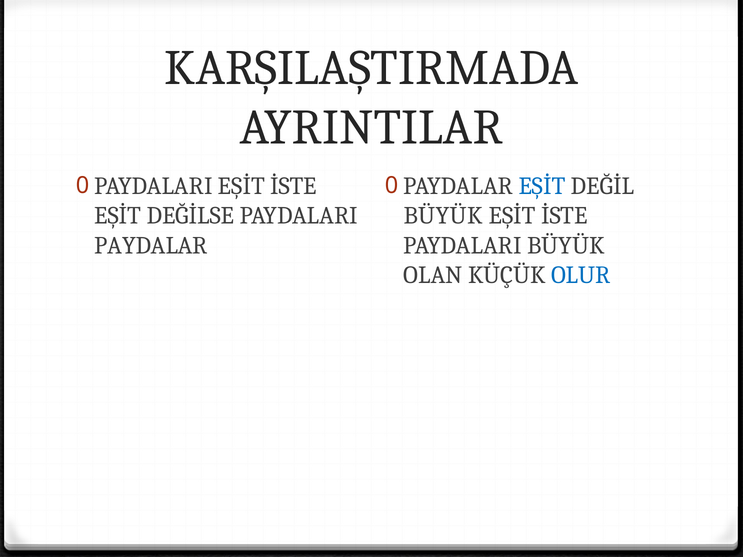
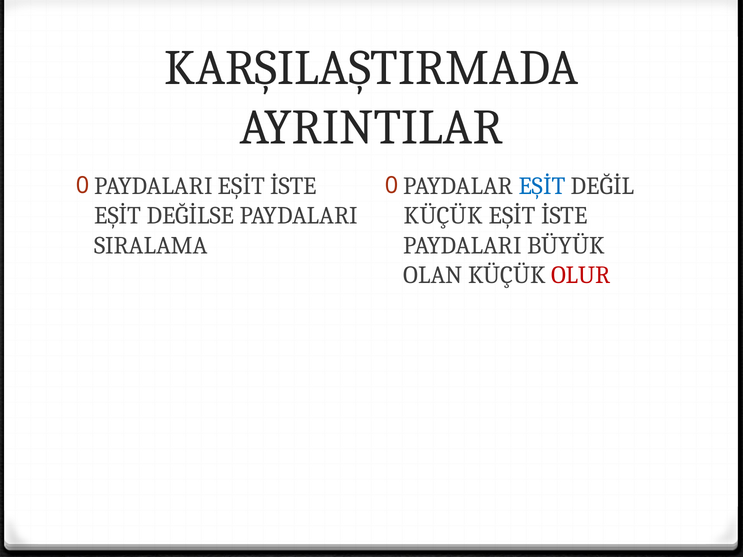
BÜYÜK at (443, 216): BÜYÜK -> KÜÇÜK
PAYDALAR at (151, 245): PAYDALAR -> SIRALAMA
OLUR colour: blue -> red
